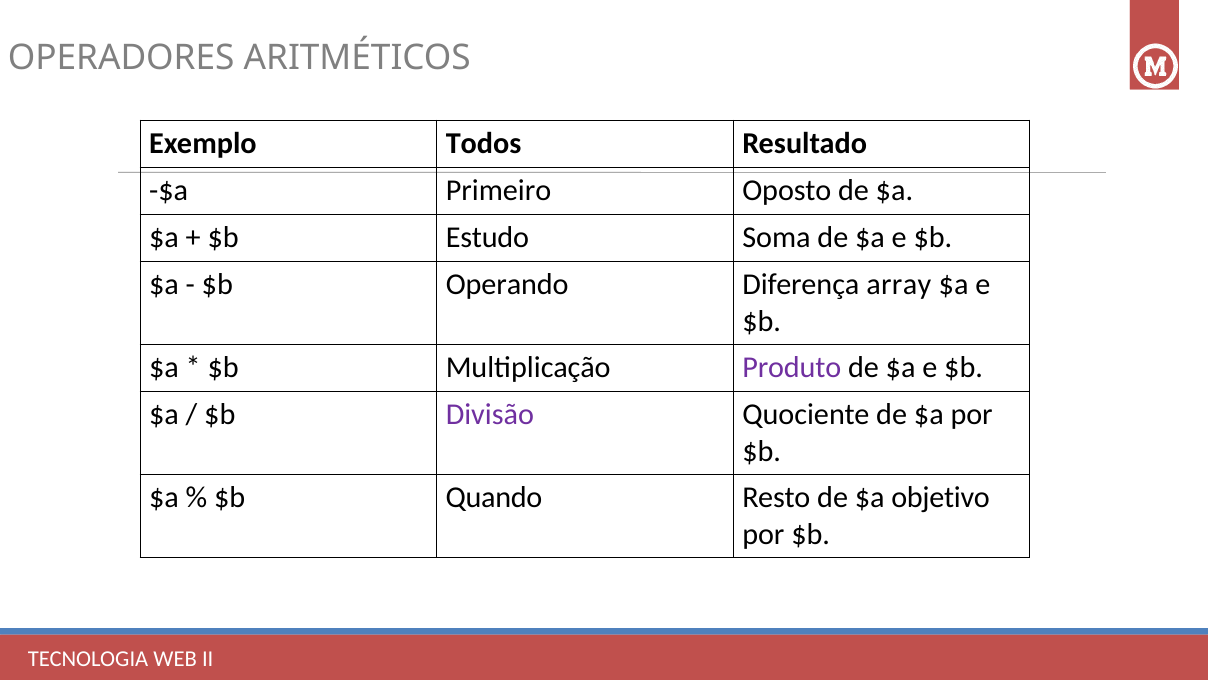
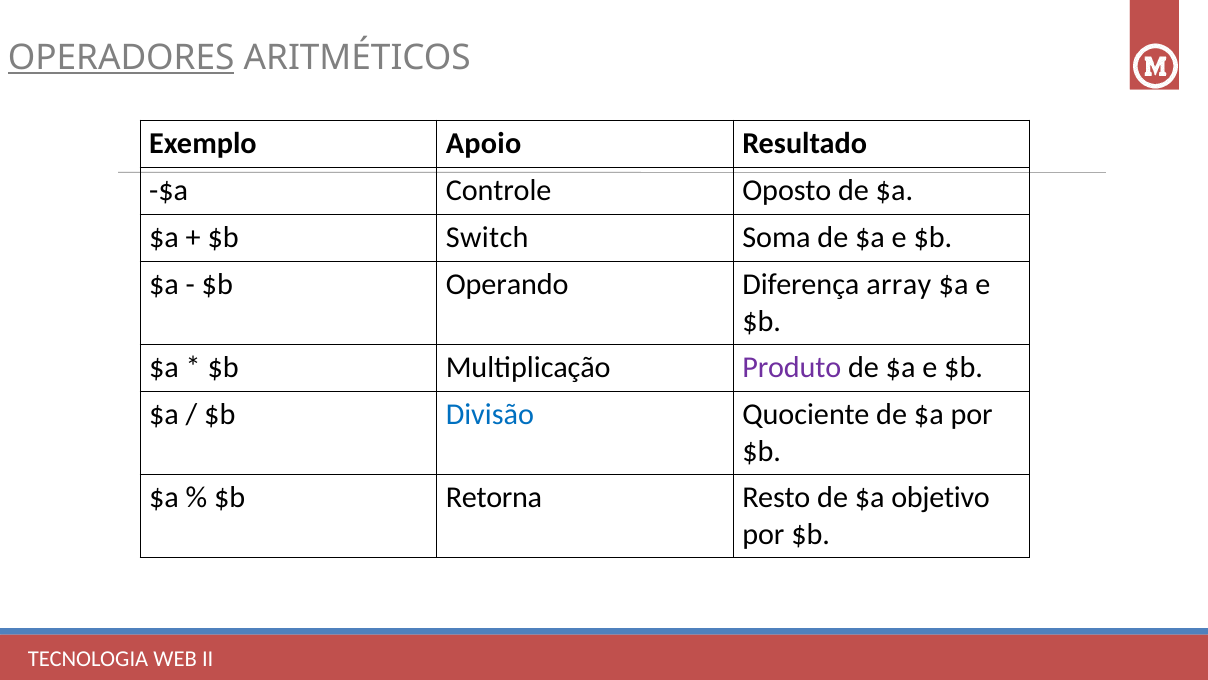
OPERADORES underline: none -> present
Todos: Todos -> Apoio
Primeiro: Primeiro -> Controle
Estudo: Estudo -> Switch
Divisão colour: purple -> blue
Quando: Quando -> Retorna
